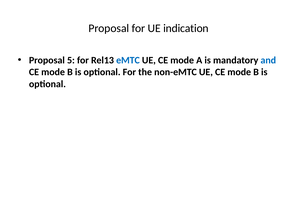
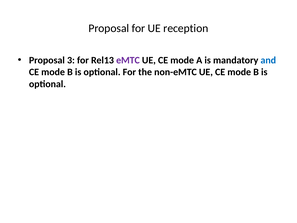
indication: indication -> reception
5: 5 -> 3
eMTC colour: blue -> purple
